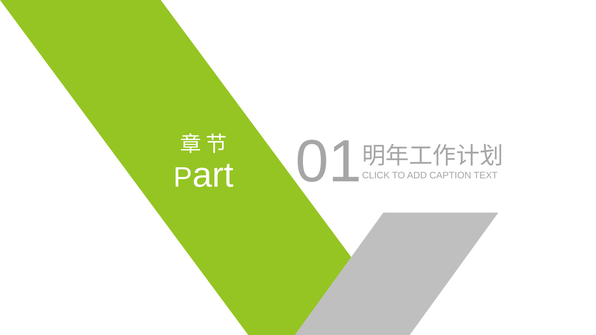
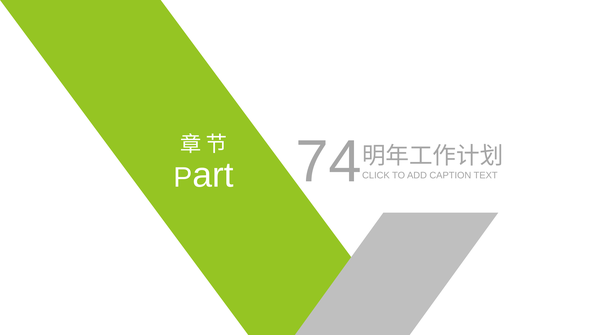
01: 01 -> 74
